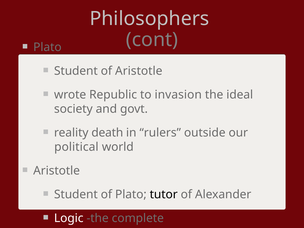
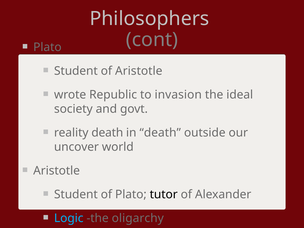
in rulers: rulers -> death
political: political -> uncover
Logic colour: white -> light blue
complete: complete -> oligarchy
